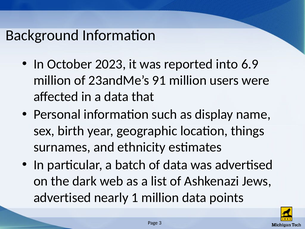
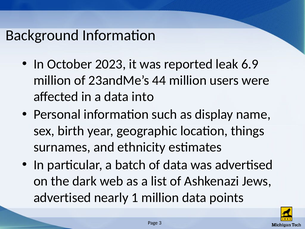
into: into -> leak
91: 91 -> 44
that: that -> into
